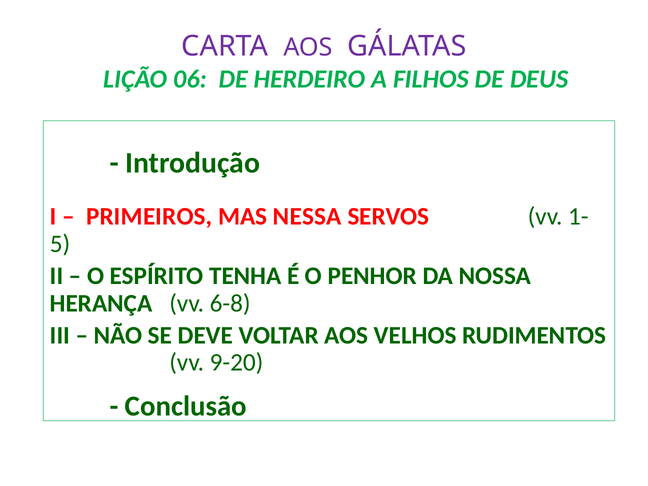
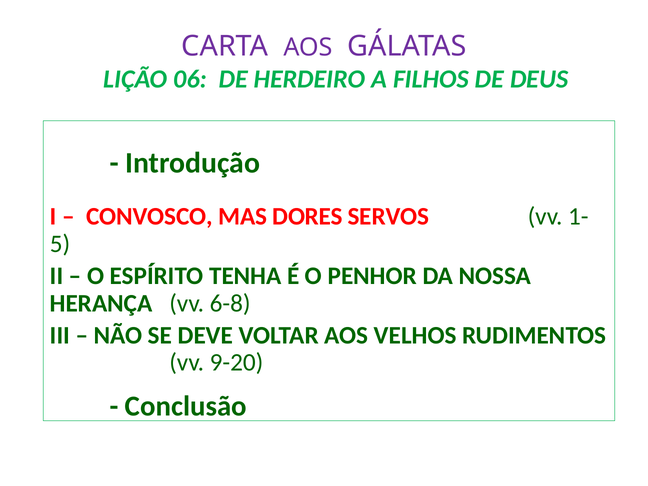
PRIMEIROS: PRIMEIROS -> CONVOSCO
NESSA: NESSA -> DORES
